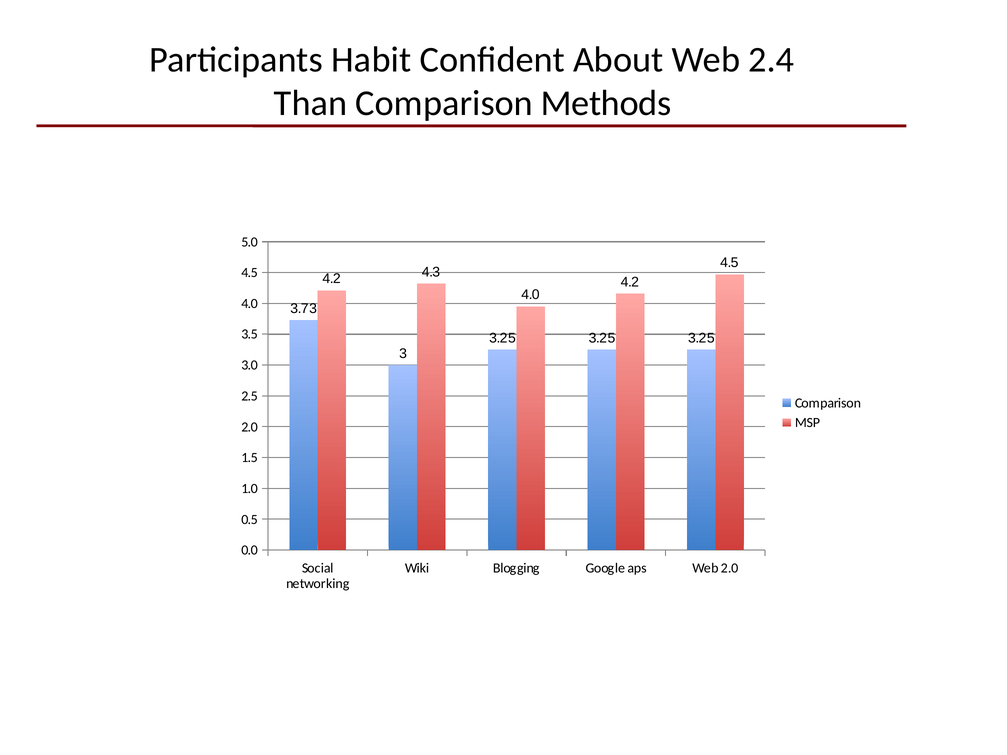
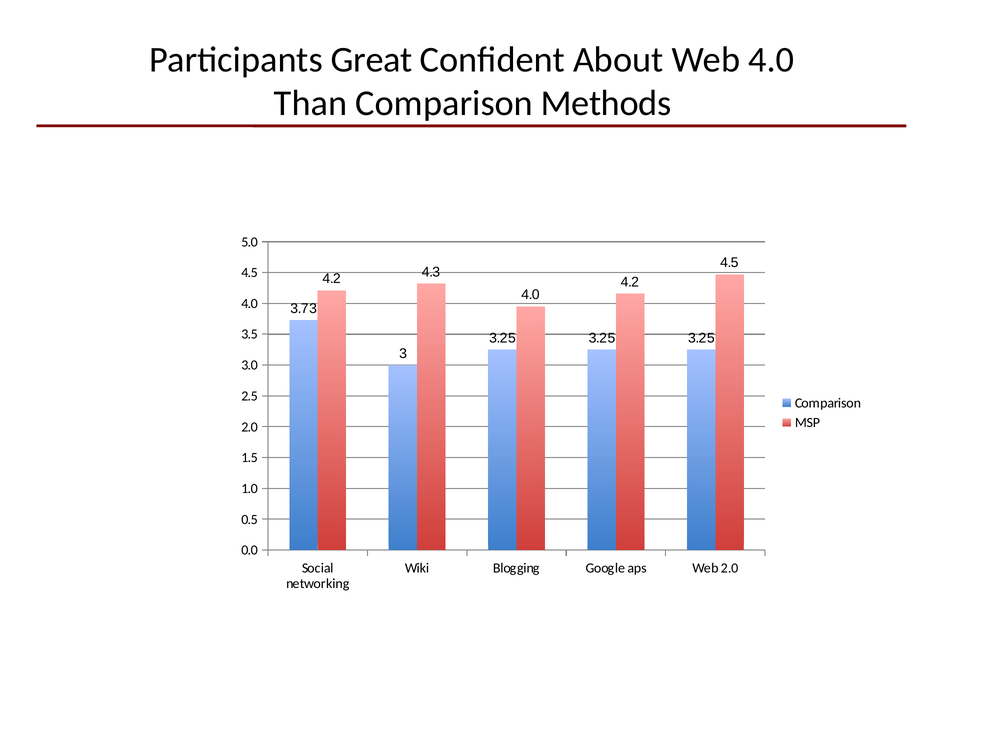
Habit: Habit -> Great
Web 2.4: 2.4 -> 4.0
